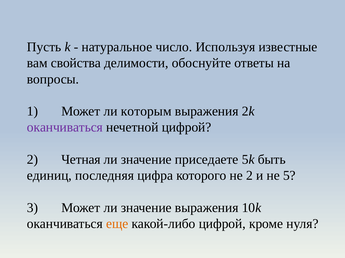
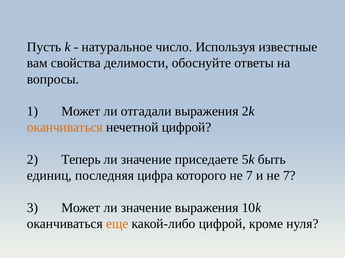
которым: которым -> отгадали
оканчиваться at (65, 128) colour: purple -> orange
Четная: Четная -> Теперь
которого не 2: 2 -> 7
и не 5: 5 -> 7
